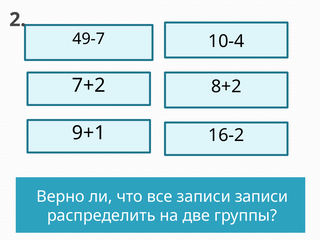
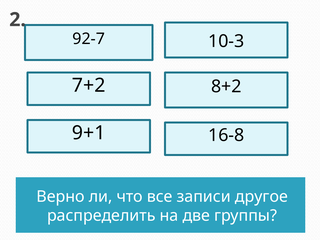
49-7: 49-7 -> 92-7
10-4: 10-4 -> 10-3
16-2: 16-2 -> 16-8
записи записи: записи -> другое
